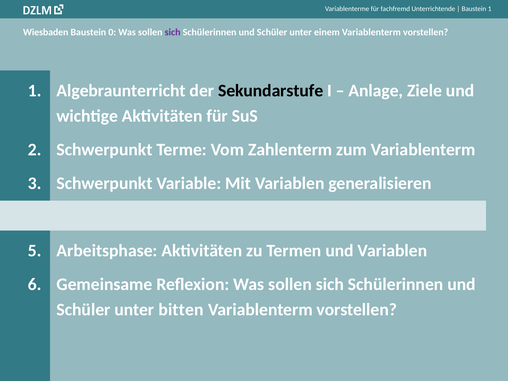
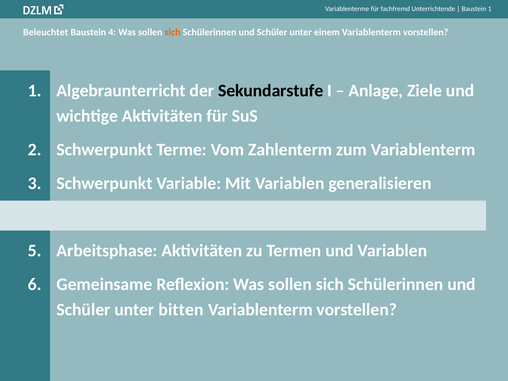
Wiesbaden: Wiesbaden -> Beleuchtet
Baustein 0: 0 -> 4
sich at (173, 32) colour: purple -> orange
